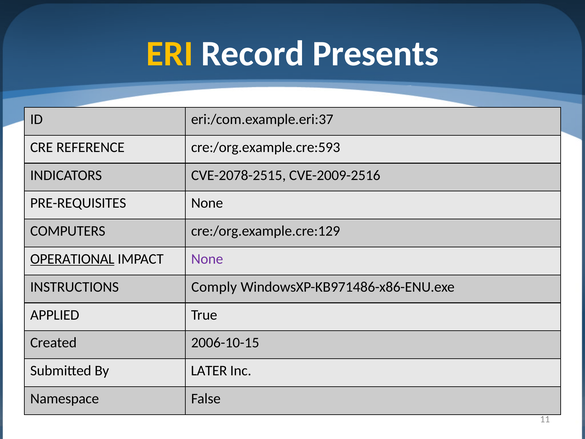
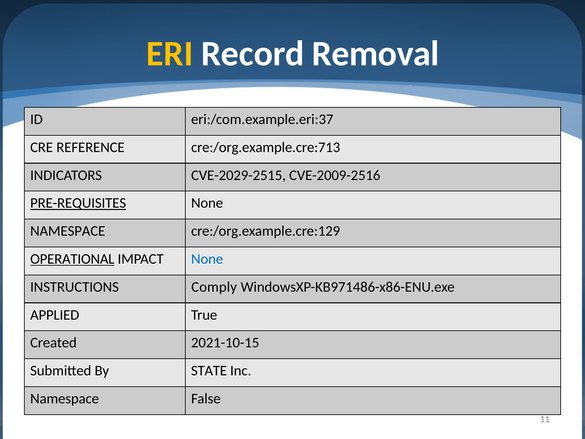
Presents: Presents -> Removal
cre:/org.example.cre:593: cre:/org.example.cre:593 -> cre:/org.example.cre:713
CVE-2078-2515: CVE-2078-2515 -> CVE-2029-2515
PRE-REQUISITES underline: none -> present
COMPUTERS at (68, 231): COMPUTERS -> NAMESPACE
None at (207, 259) colour: purple -> blue
2006-10-15: 2006-10-15 -> 2021-10-15
LATER: LATER -> STATE
